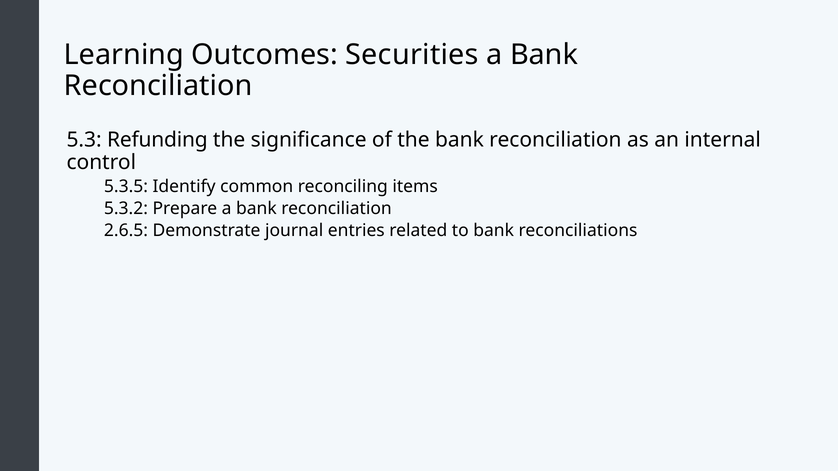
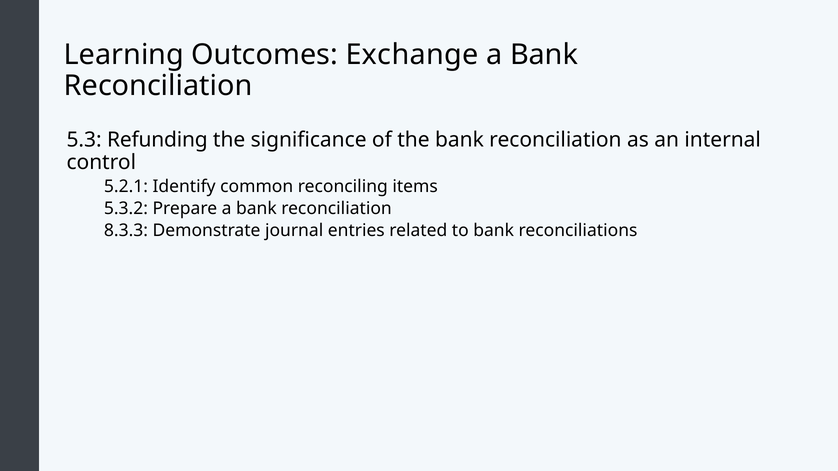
Securities: Securities -> Exchange
5.3.5: 5.3.5 -> 5.2.1
2.6.5: 2.6.5 -> 8.3.3
